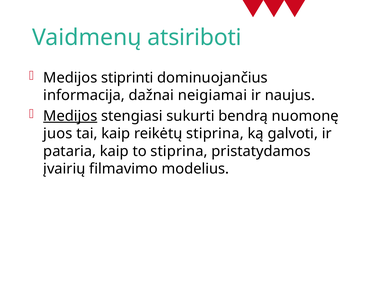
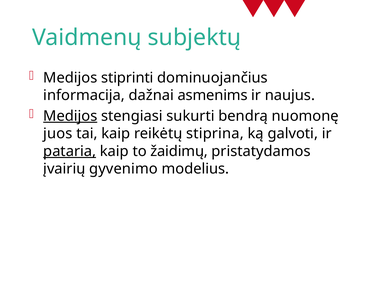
atsiriboti: atsiriboti -> subjektų
neigiamai: neigiamai -> asmenims
pataria underline: none -> present
to stiprina: stiprina -> žaidimų
filmavimo: filmavimo -> gyvenimo
